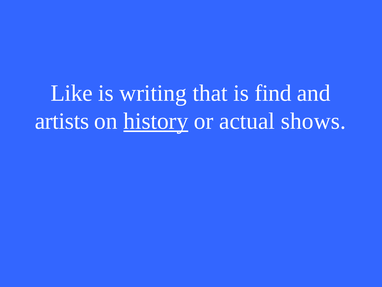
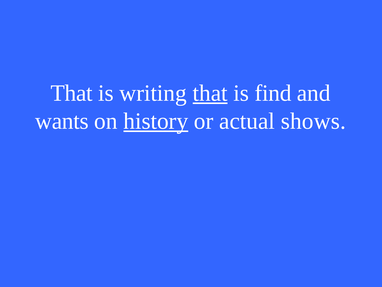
Like at (72, 93): Like -> That
that at (210, 93) underline: none -> present
artists: artists -> wants
